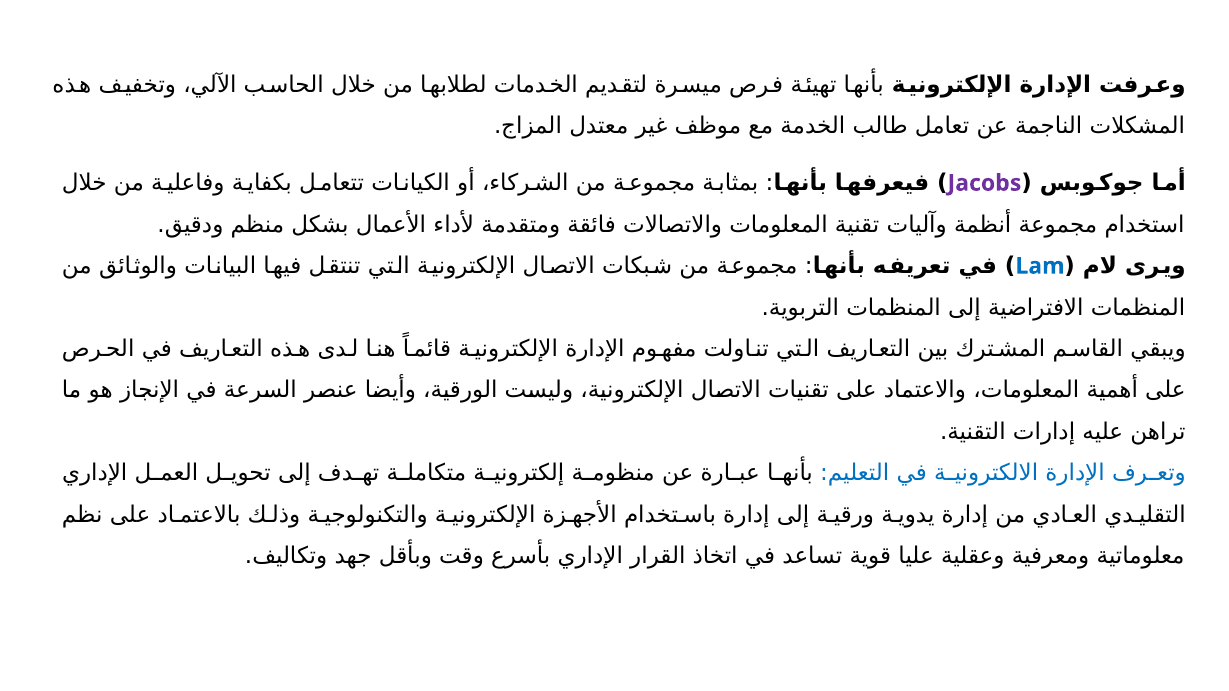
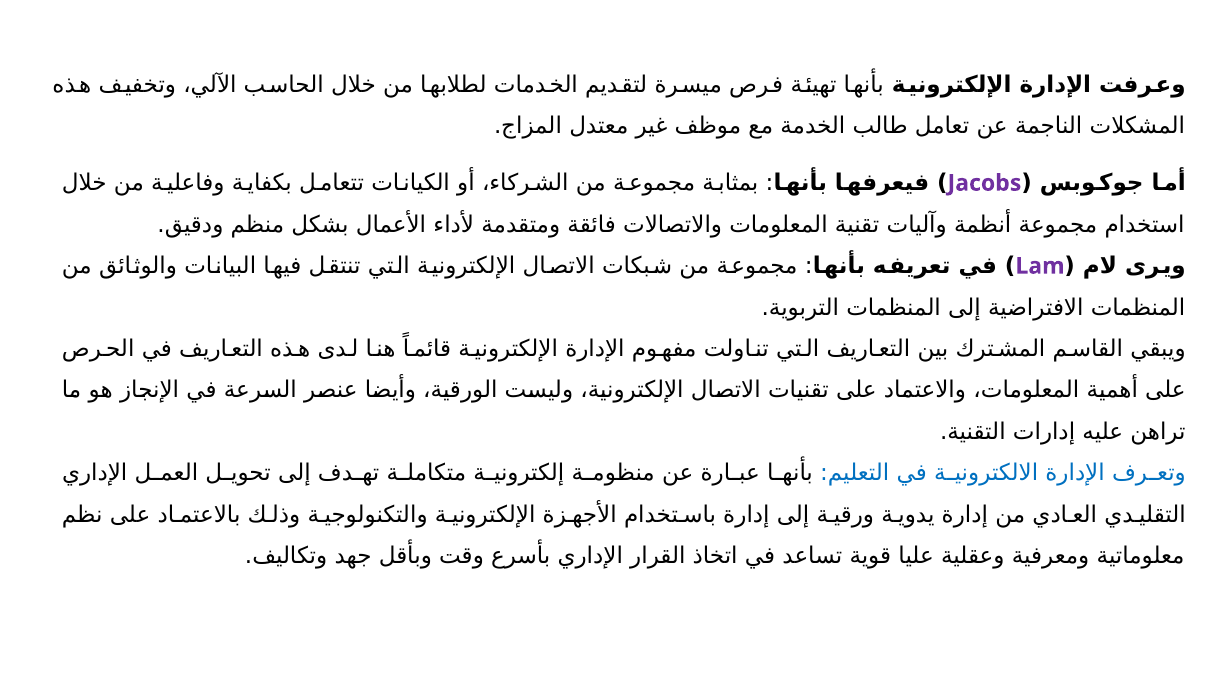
Lam colour: blue -> purple
